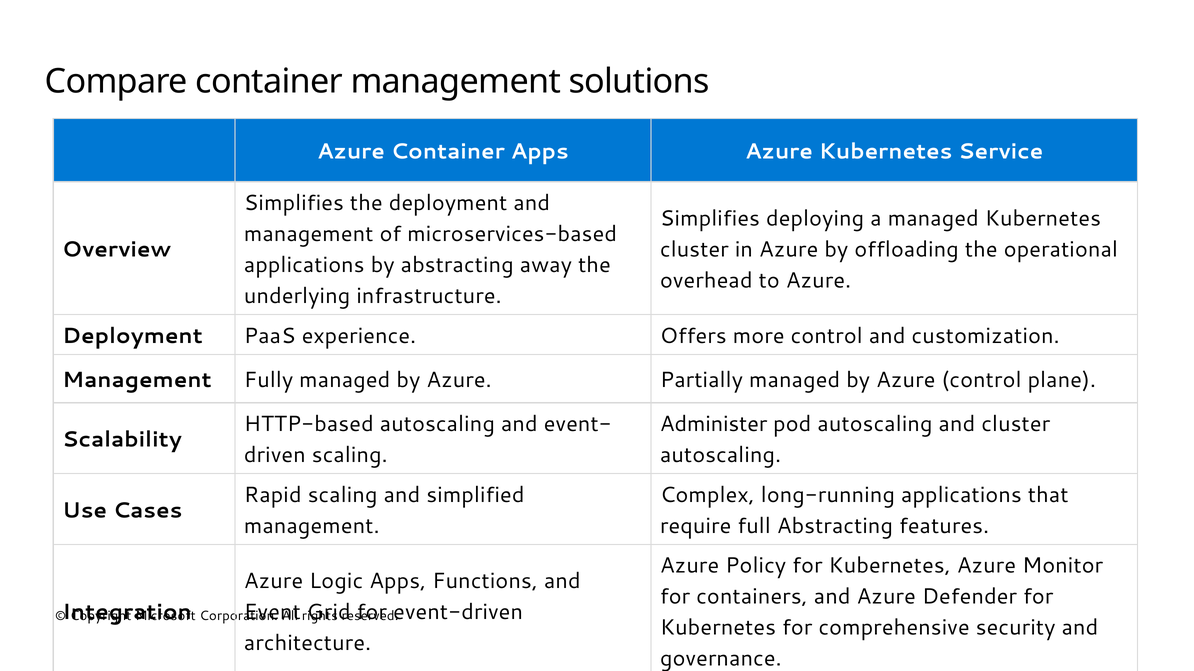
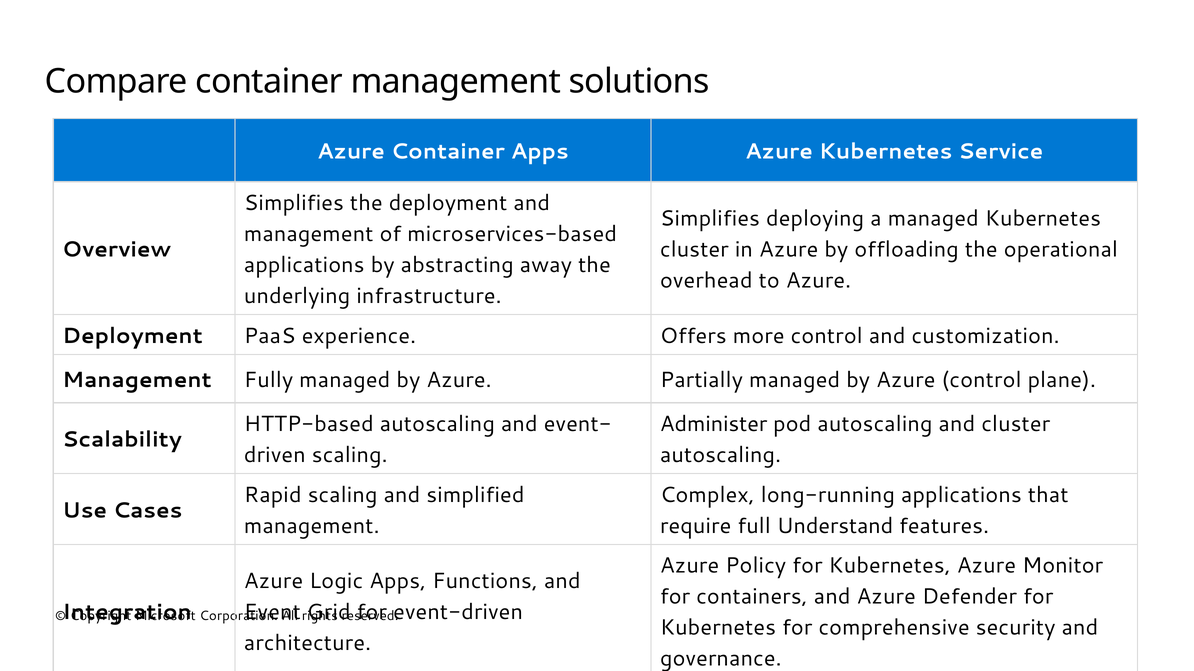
full Abstracting: Abstracting -> Understand
